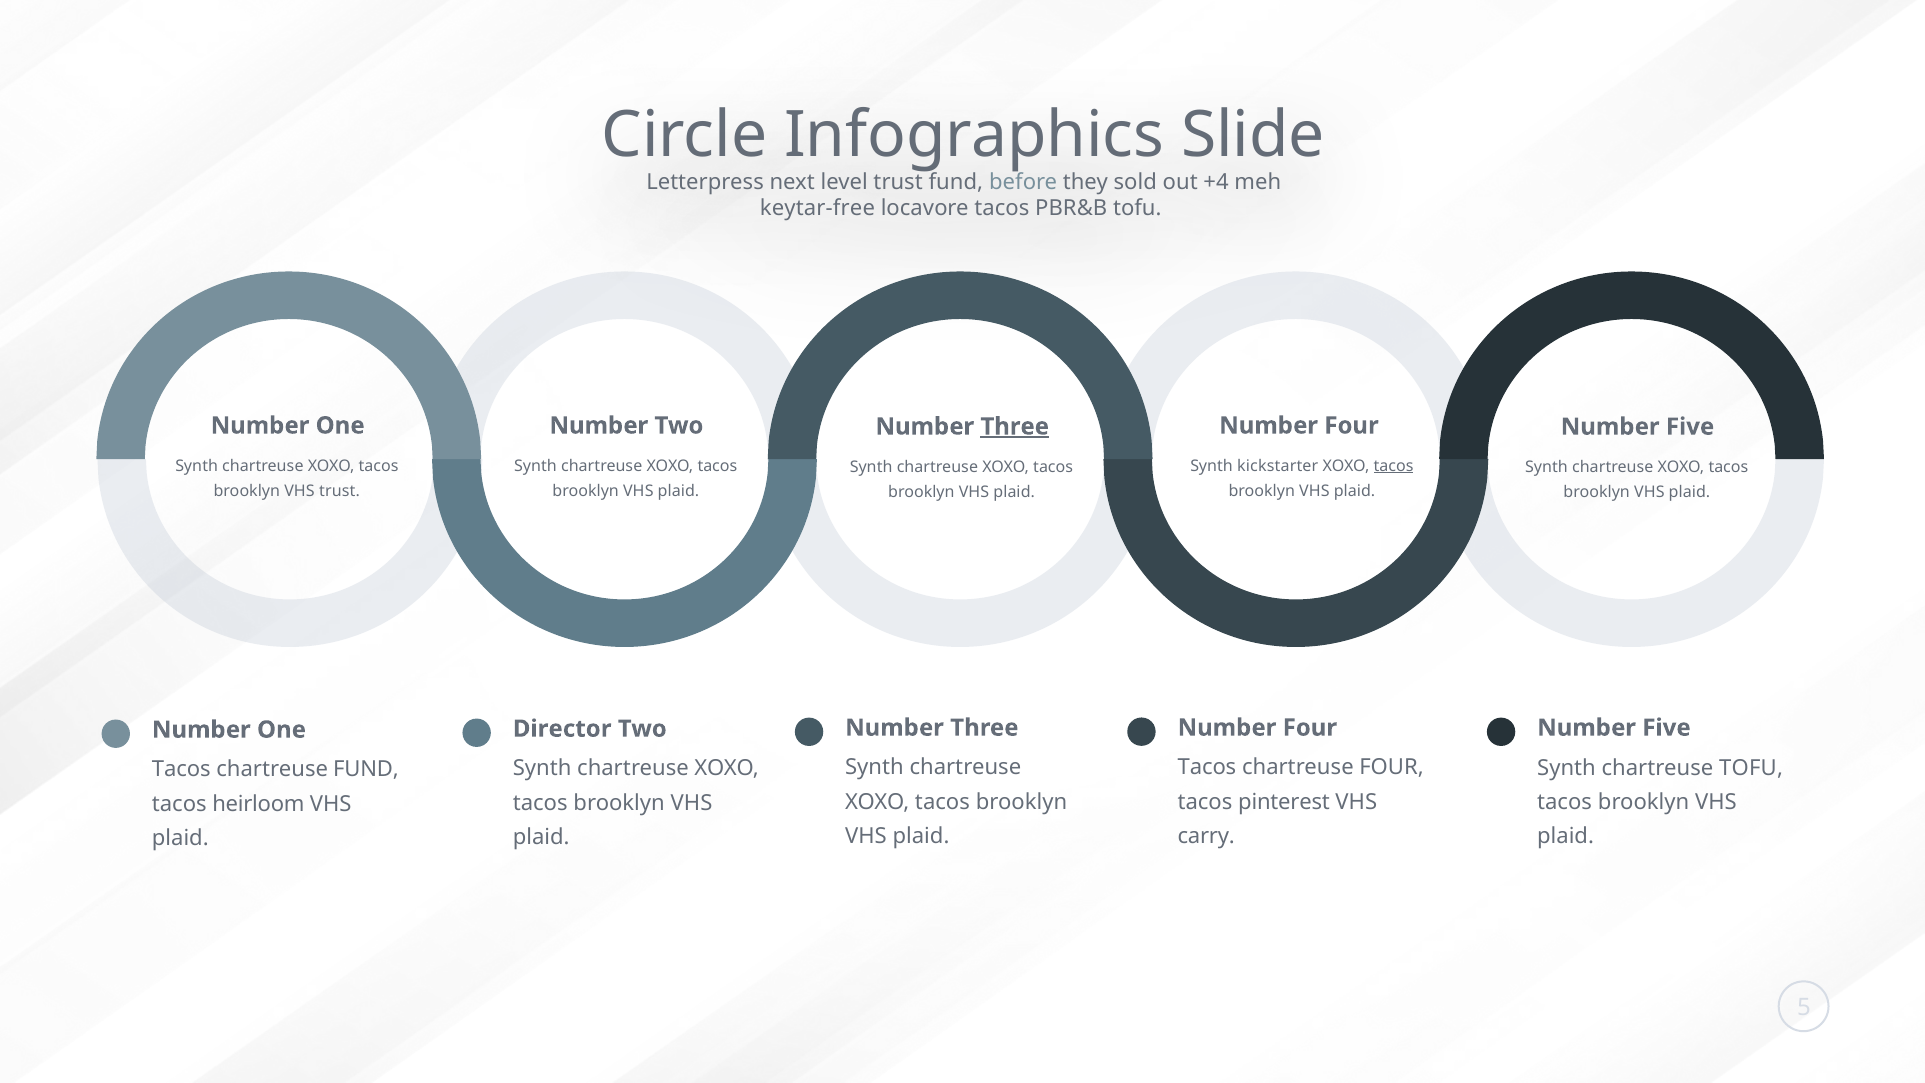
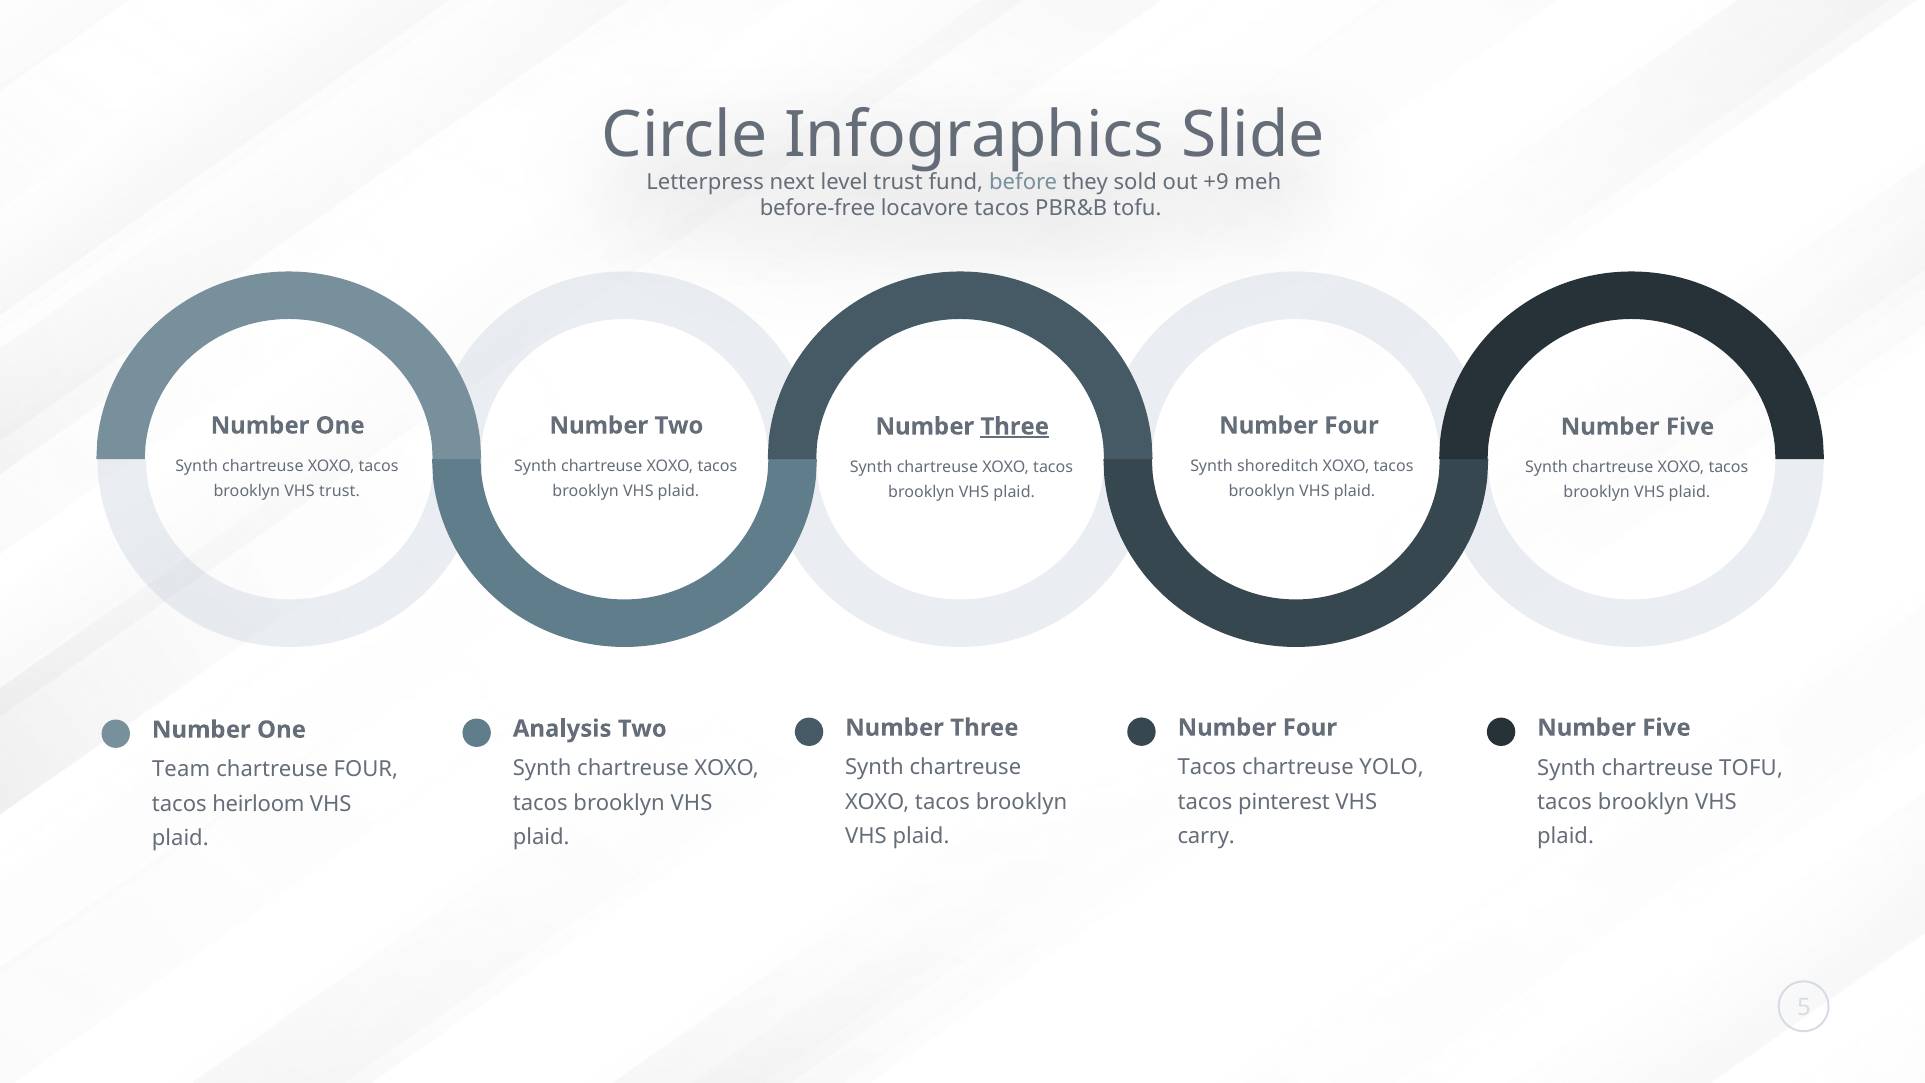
+4: +4 -> +9
keytar-free: keytar-free -> before-free
kickstarter: kickstarter -> shoreditch
tacos at (1394, 466) underline: present -> none
Director: Director -> Analysis
chartreuse FOUR: FOUR -> YOLO
Tacos at (181, 770): Tacos -> Team
chartreuse FUND: FUND -> FOUR
